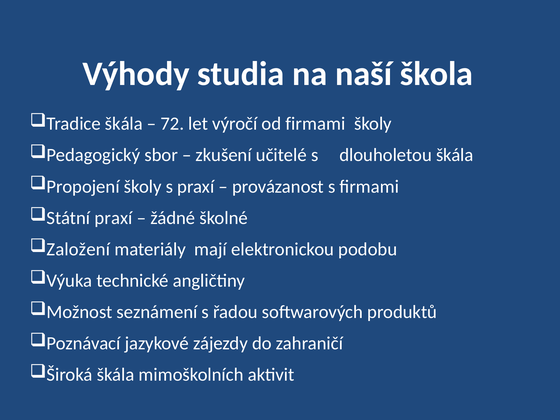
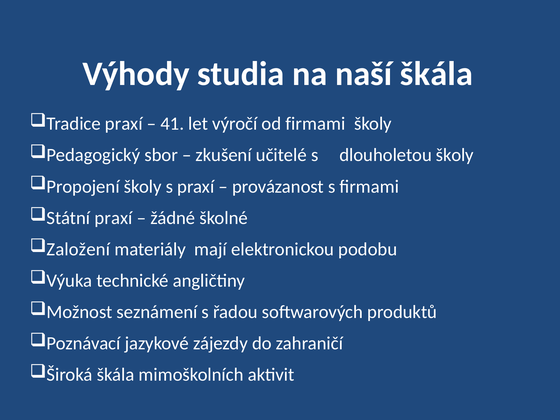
naší škola: škola -> škála
Tradice škála: škála -> praxí
72: 72 -> 41
dlouholetou škála: škála -> školy
